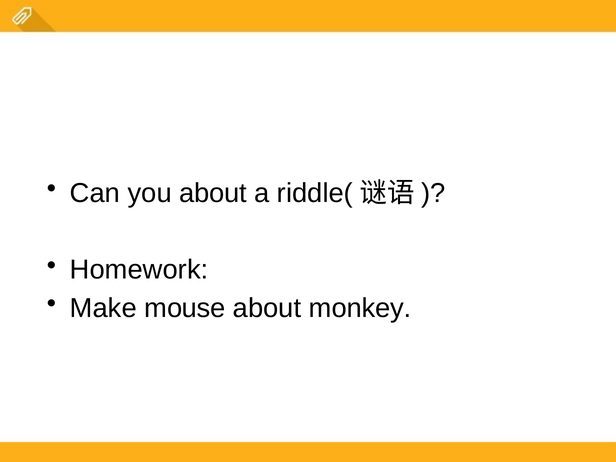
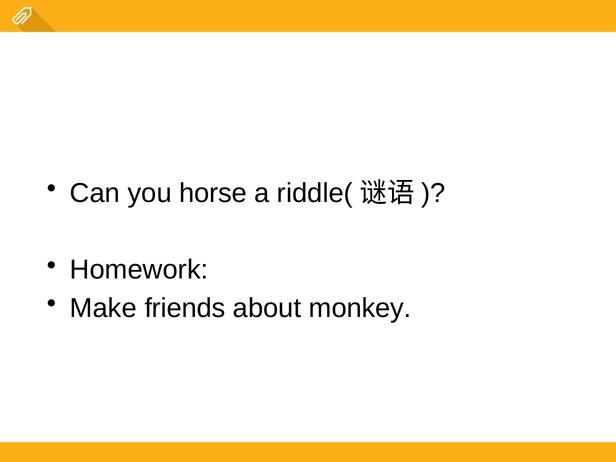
you about: about -> horse
mouse: mouse -> friends
